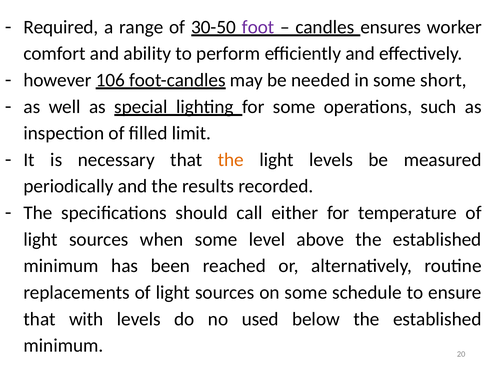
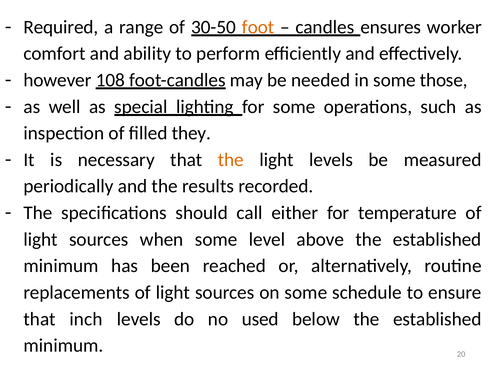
foot colour: purple -> orange
106: 106 -> 108
short: short -> those
limit: limit -> they
with: with -> inch
